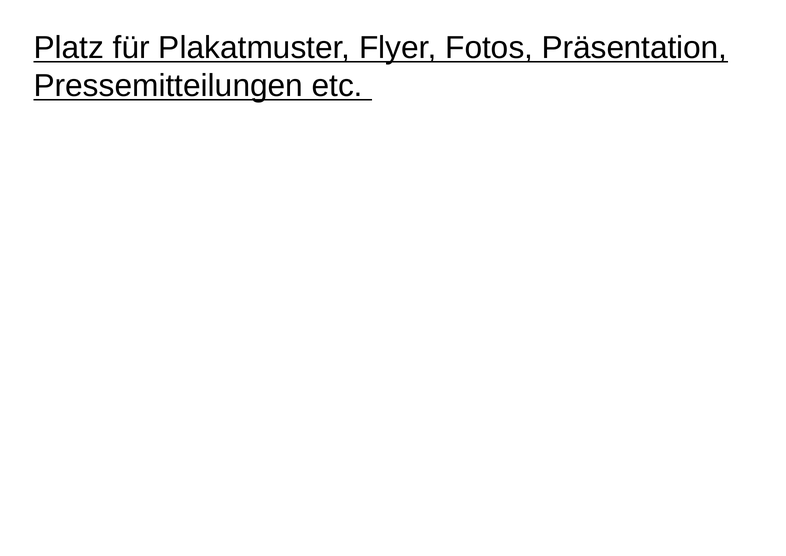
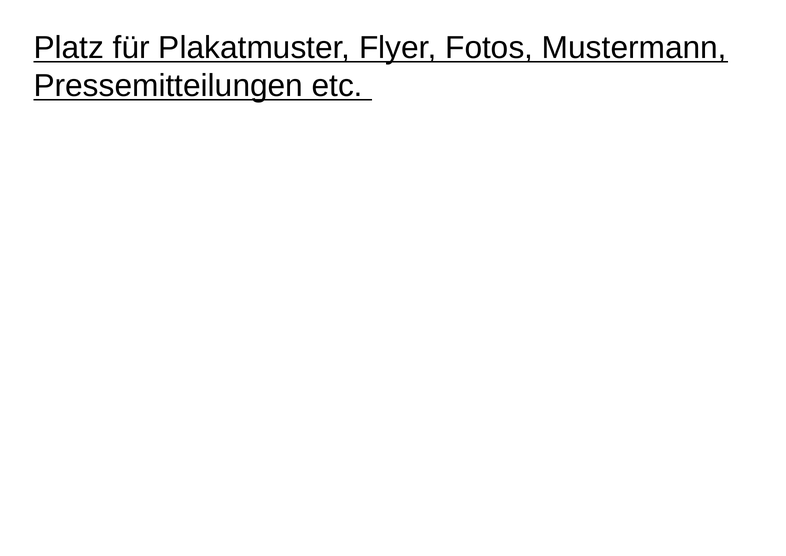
Fotos Präsentation: Präsentation -> Mustermann
